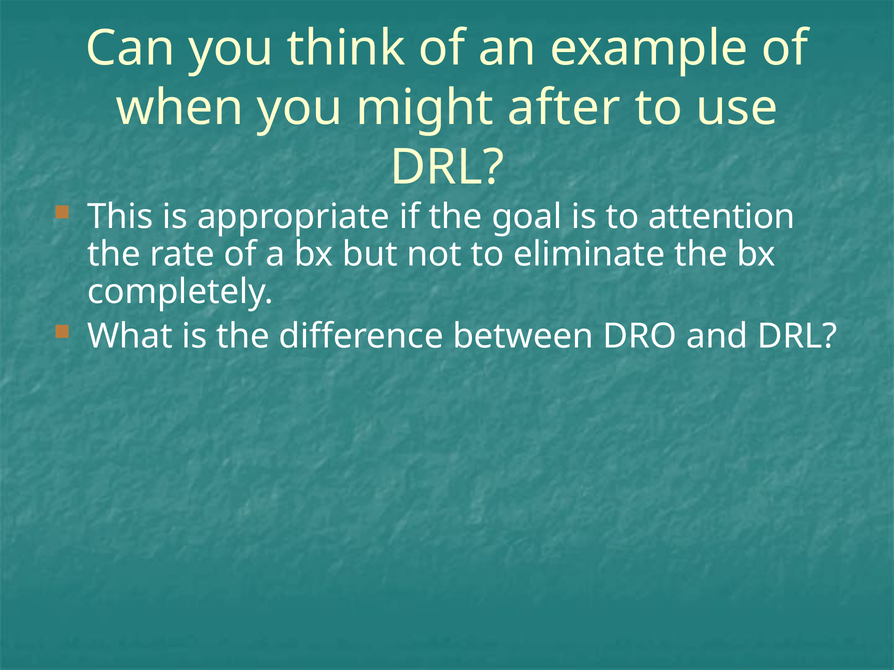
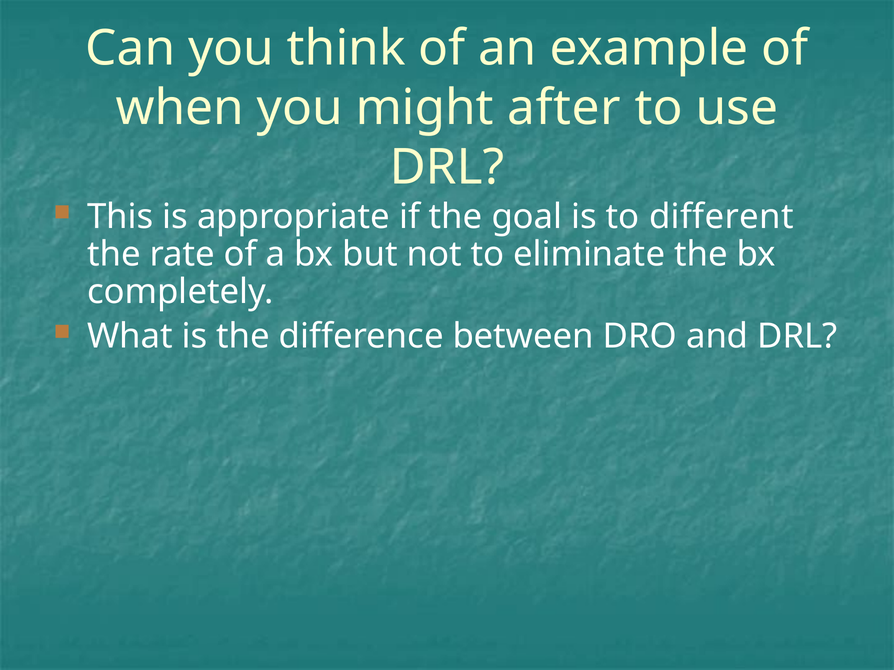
attention: attention -> different
